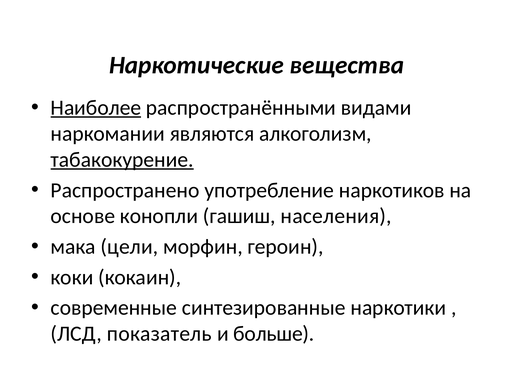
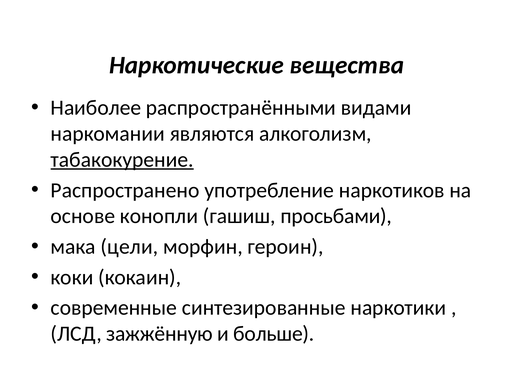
Наиболее underline: present -> none
населения: населения -> просьбами
показатель: показатель -> зажжённую
